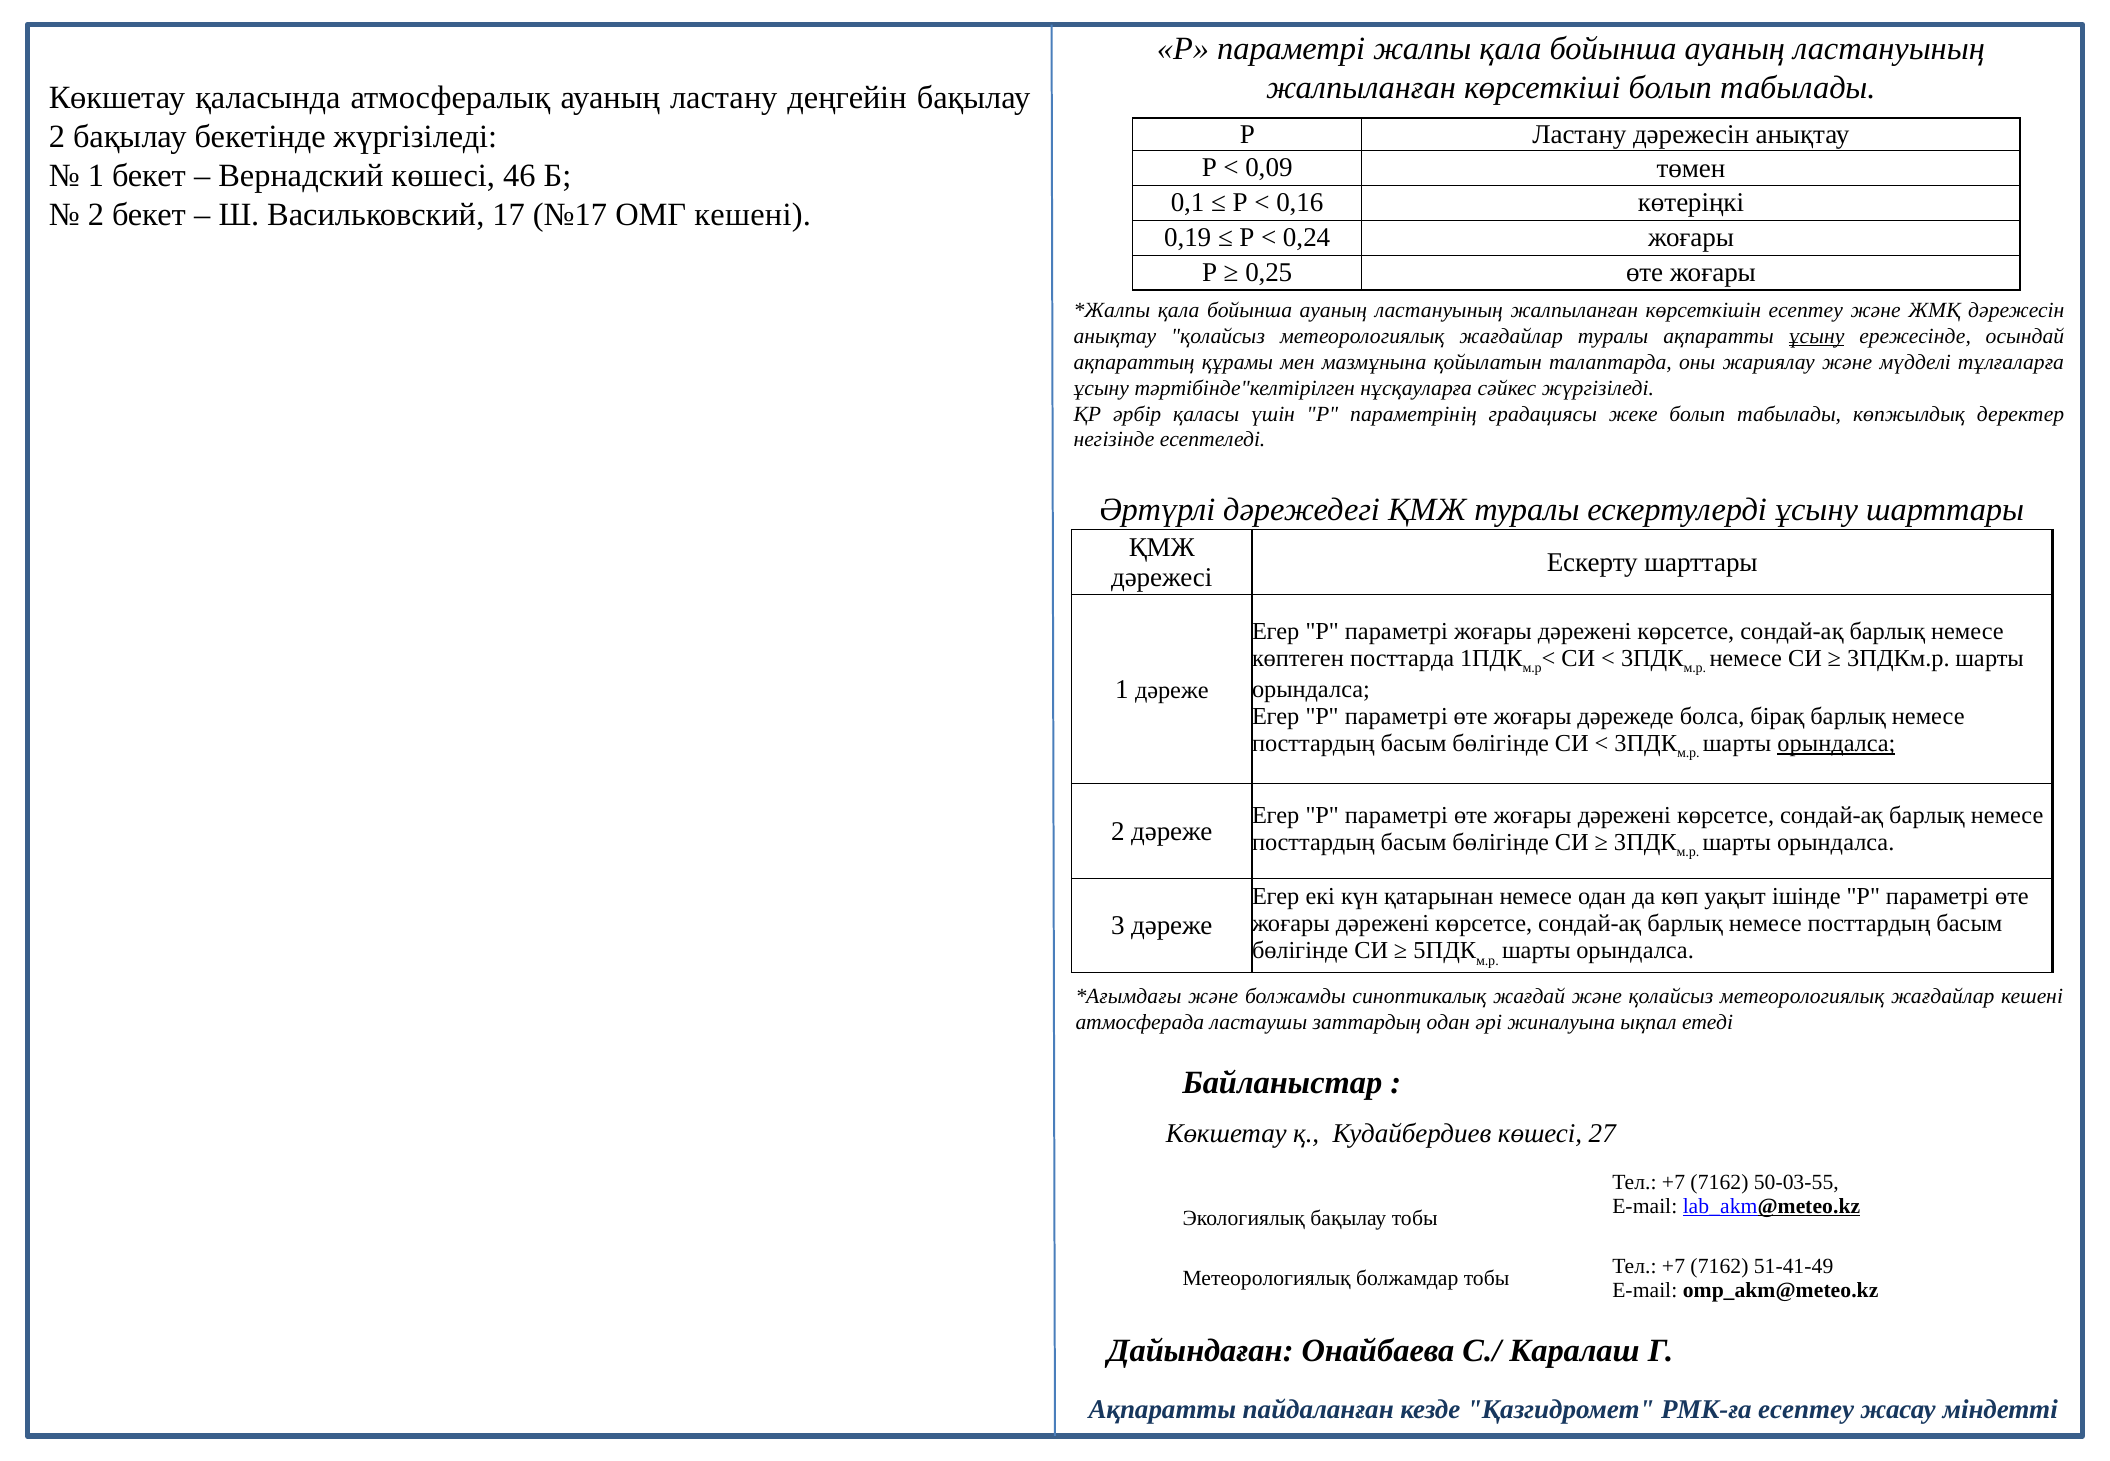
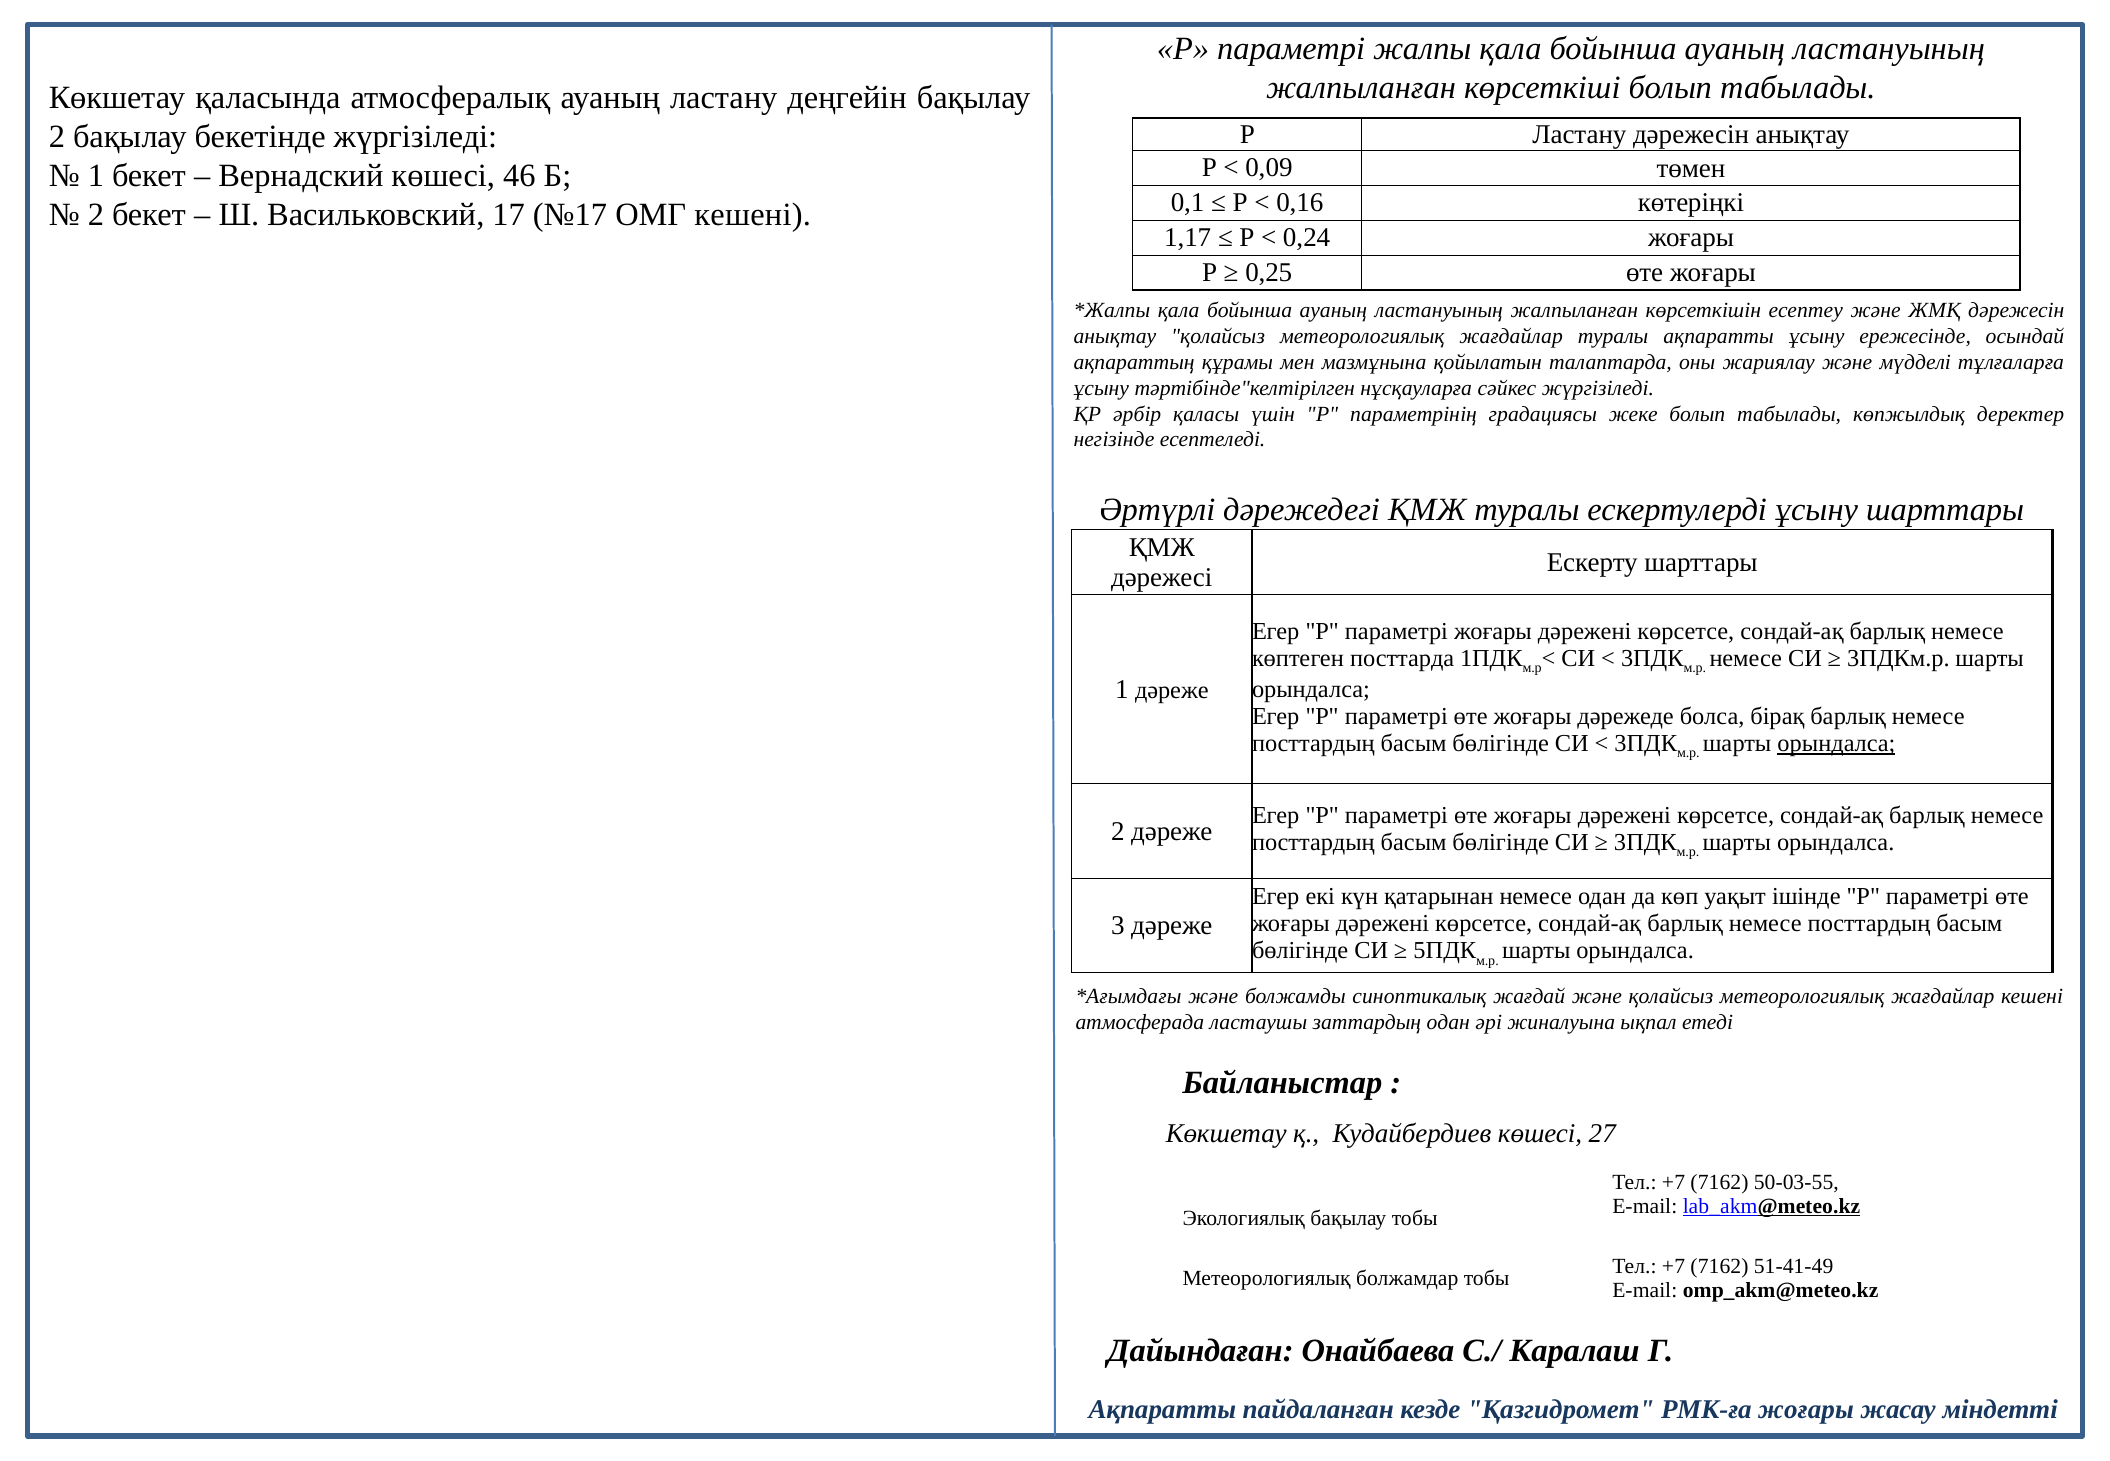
0,19: 0,19 -> 1,17
ұсыну at (1817, 336) underline: present -> none
РМК-ға есептеу: есептеу -> жоғары
